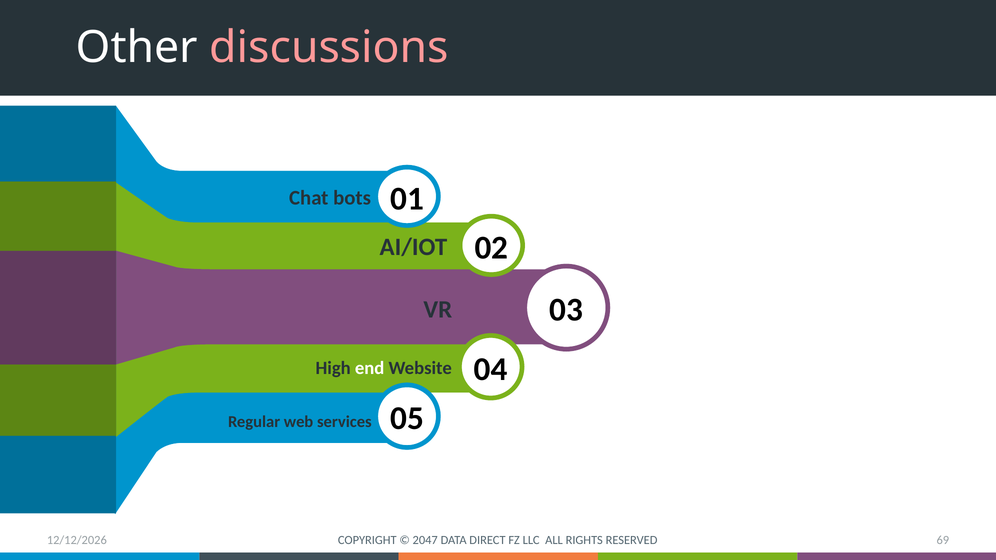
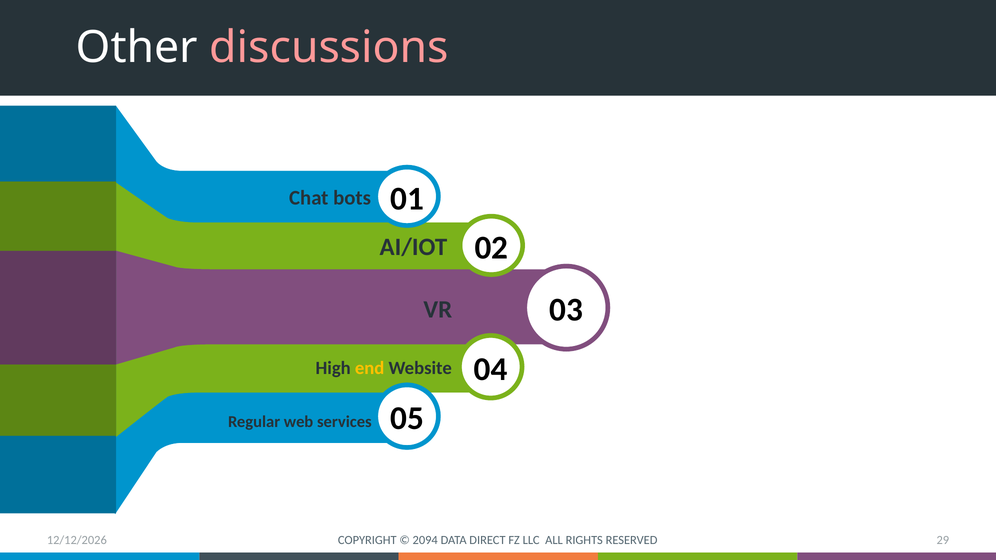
end colour: white -> yellow
2047: 2047 -> 2094
69: 69 -> 29
